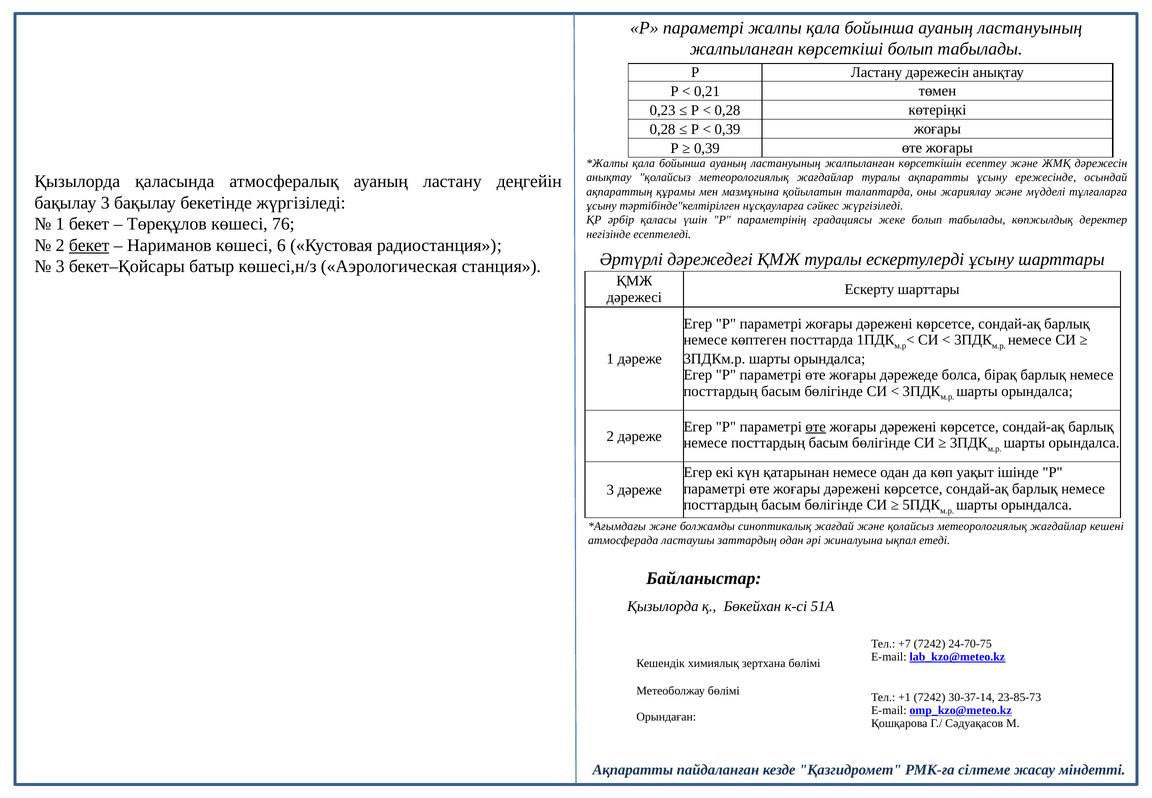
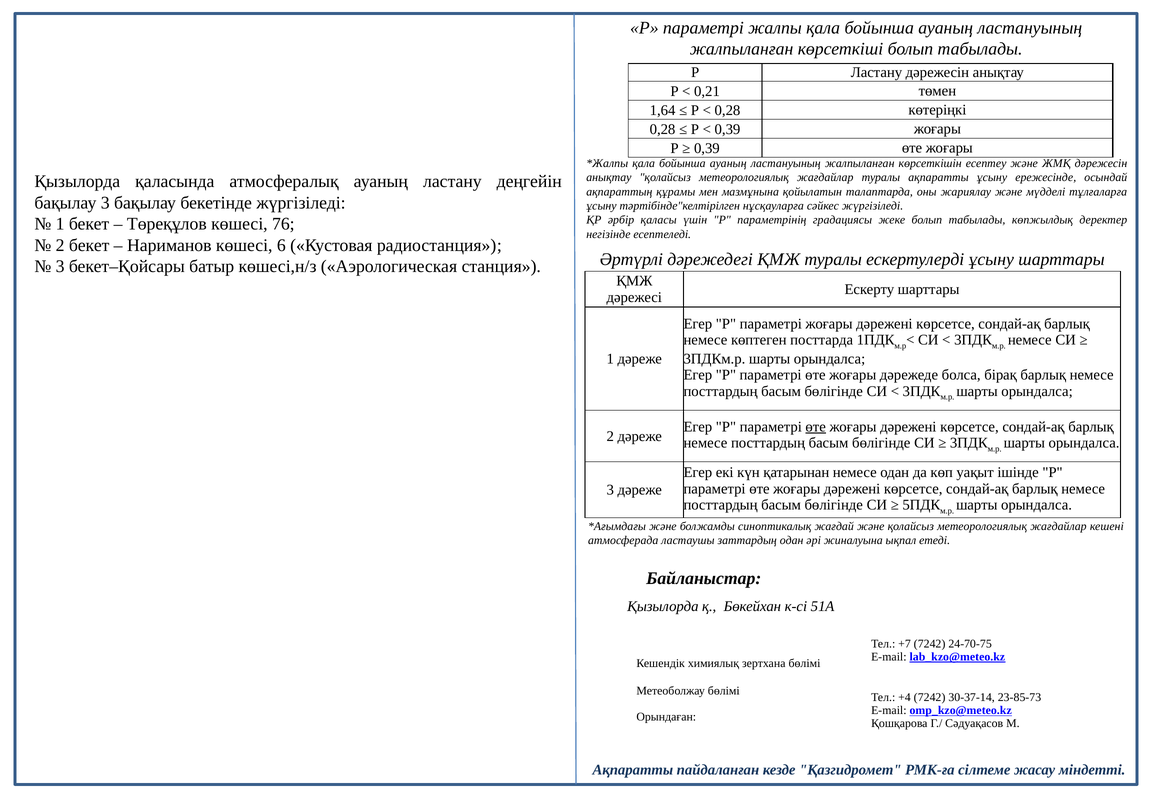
0,23: 0,23 -> 1,64
бекет at (89, 245) underline: present -> none
+1: +1 -> +4
